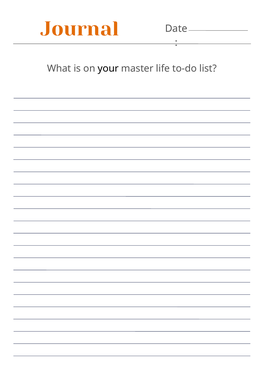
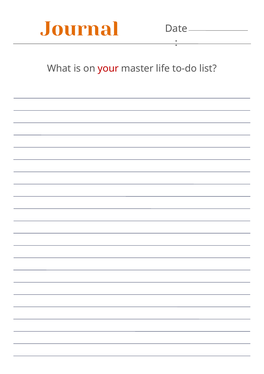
your colour: black -> red
